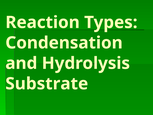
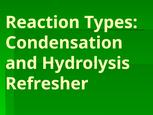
Substrate: Substrate -> Refresher
